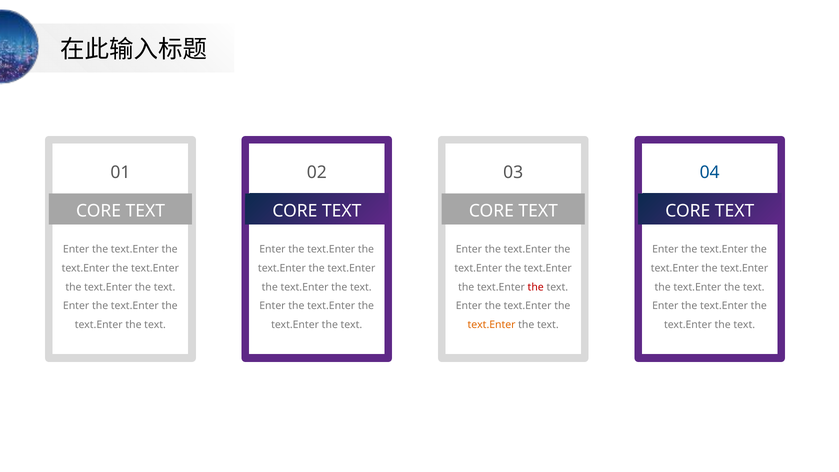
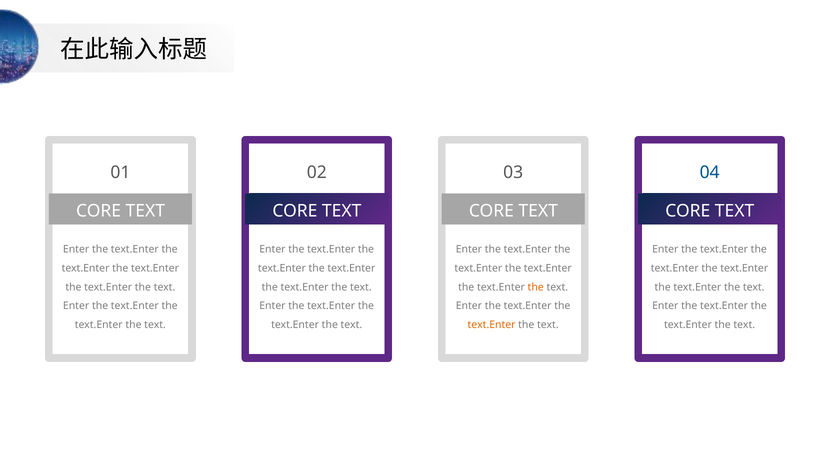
the at (536, 287) colour: red -> orange
